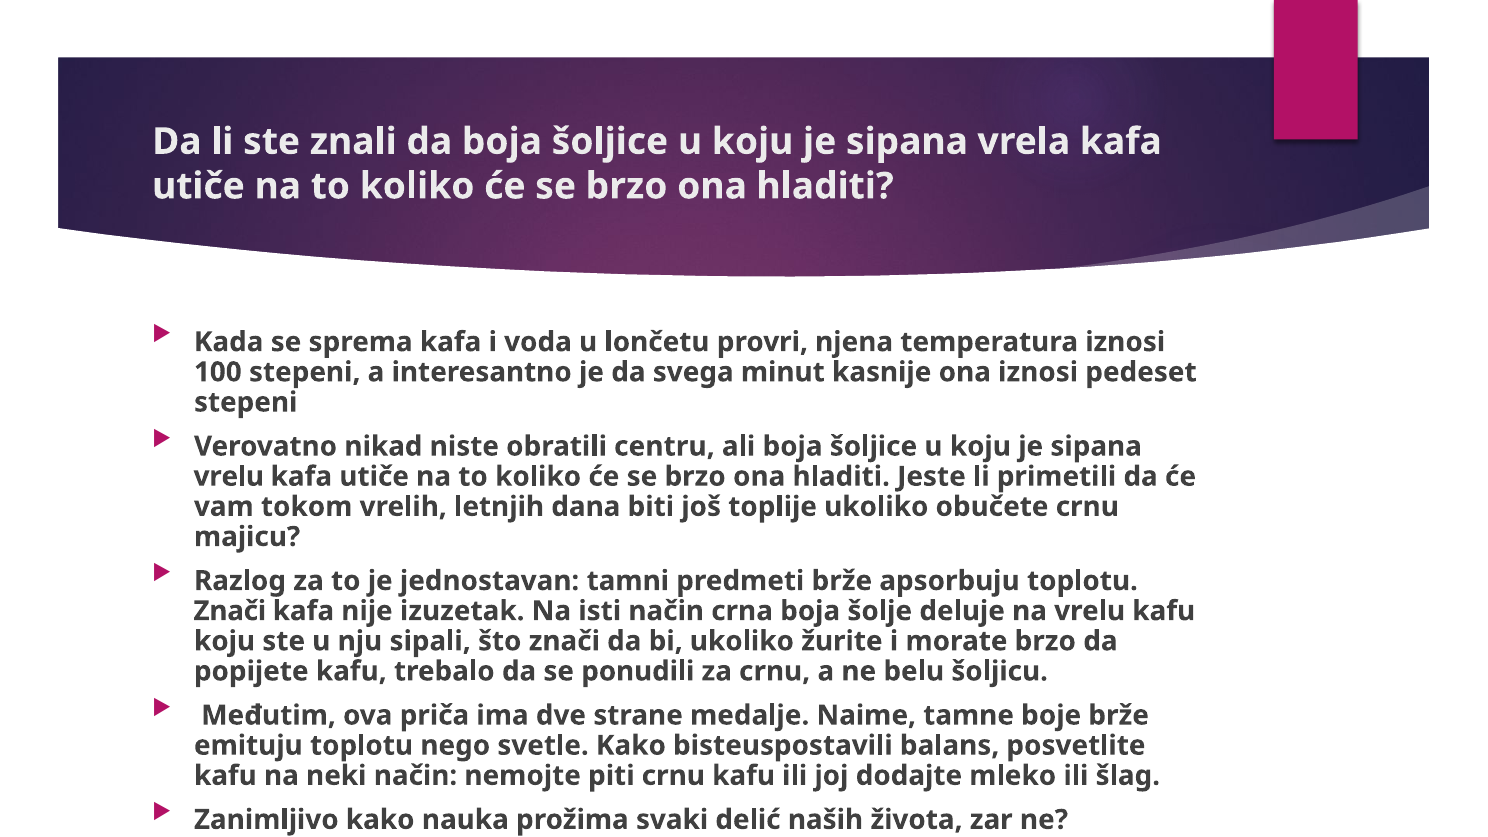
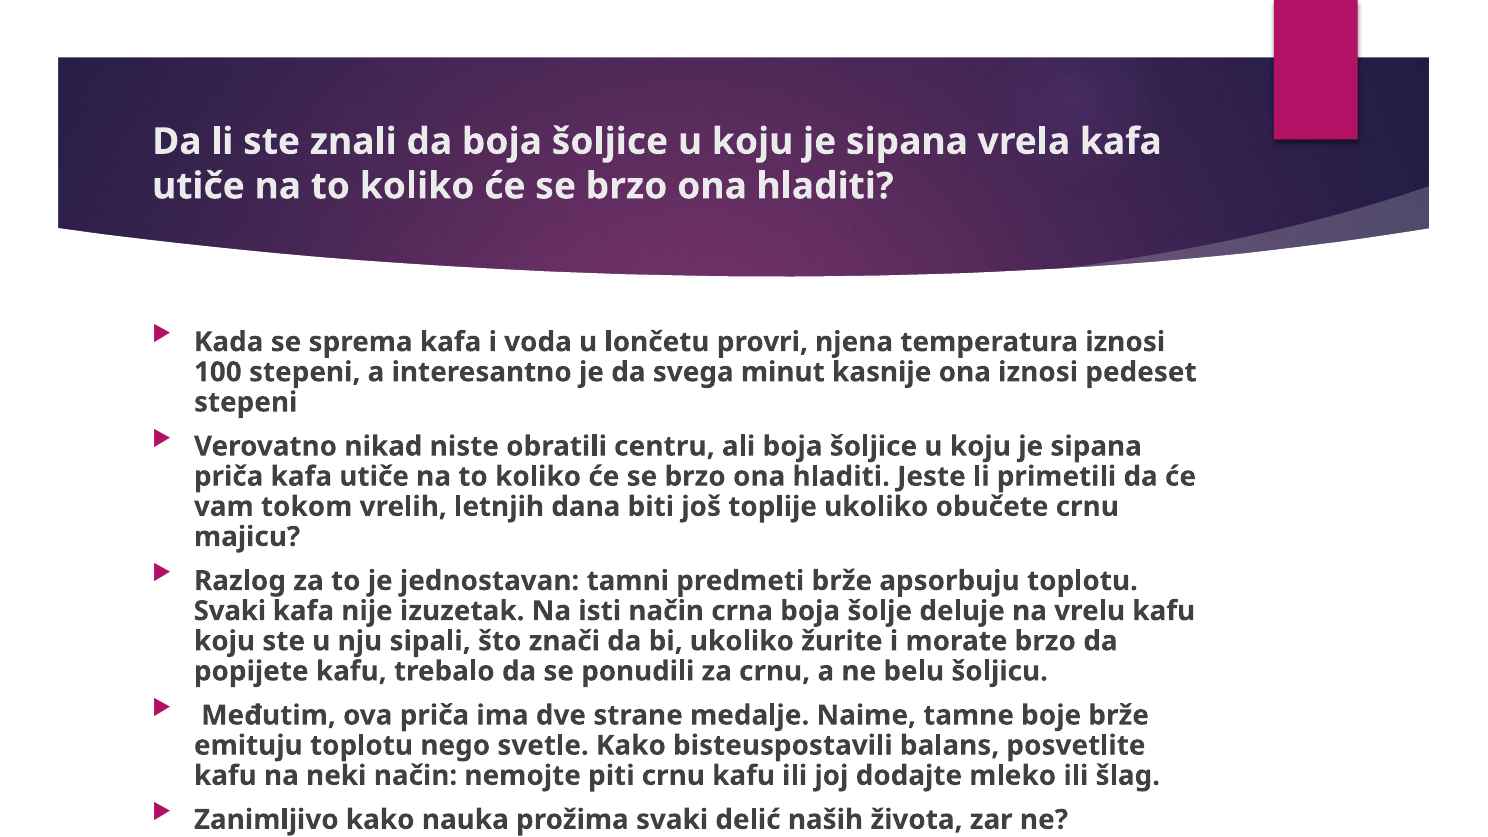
vrelu at (229, 477): vrelu -> priča
Znači at (230, 611): Znači -> Svaki
